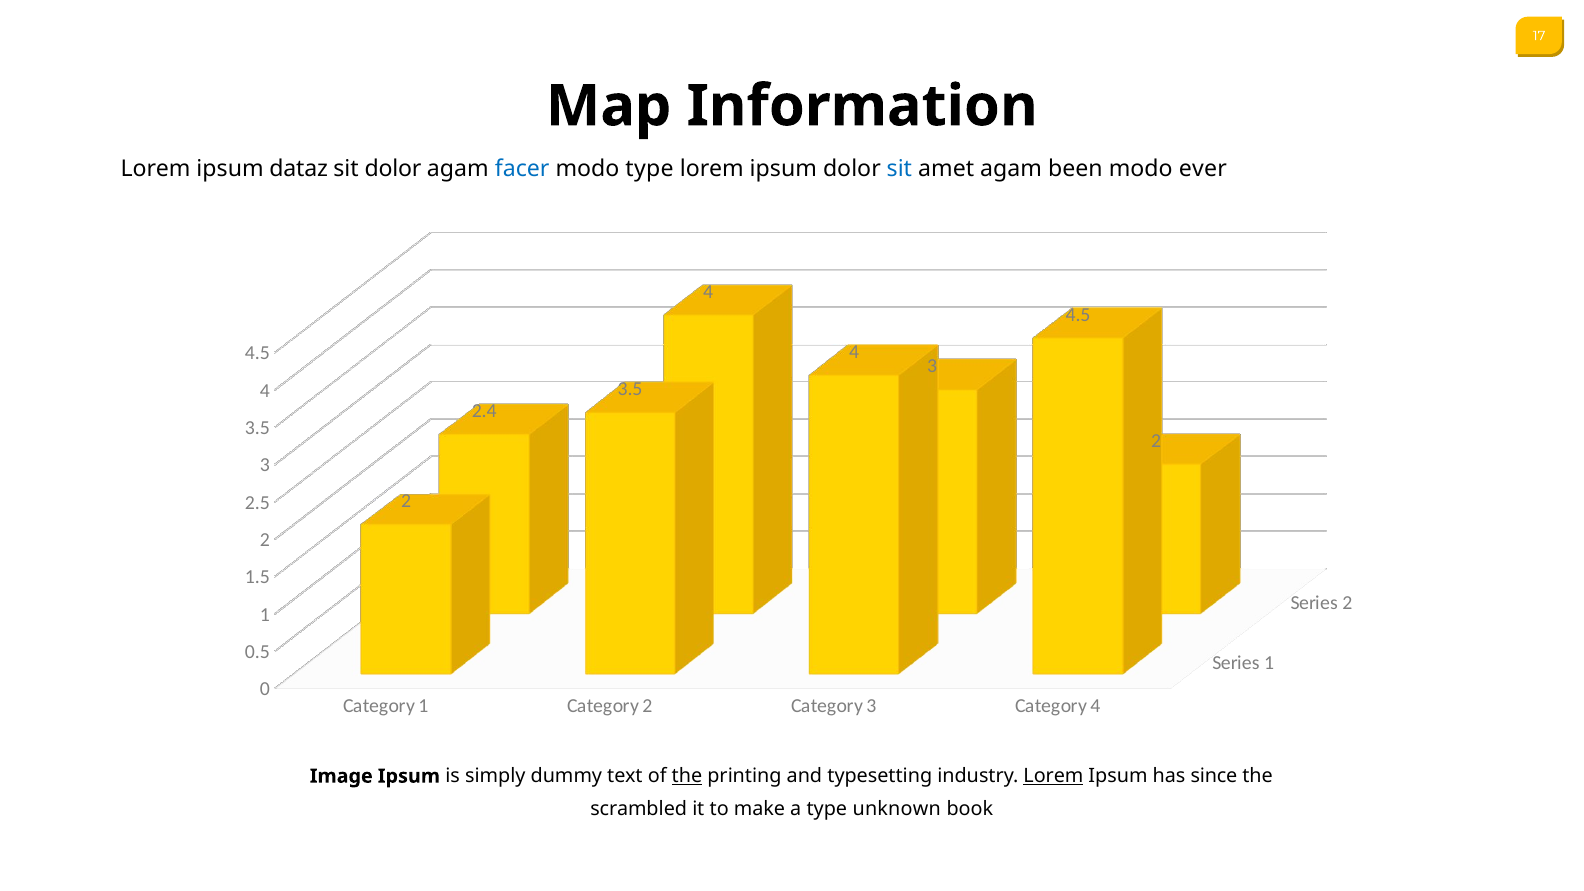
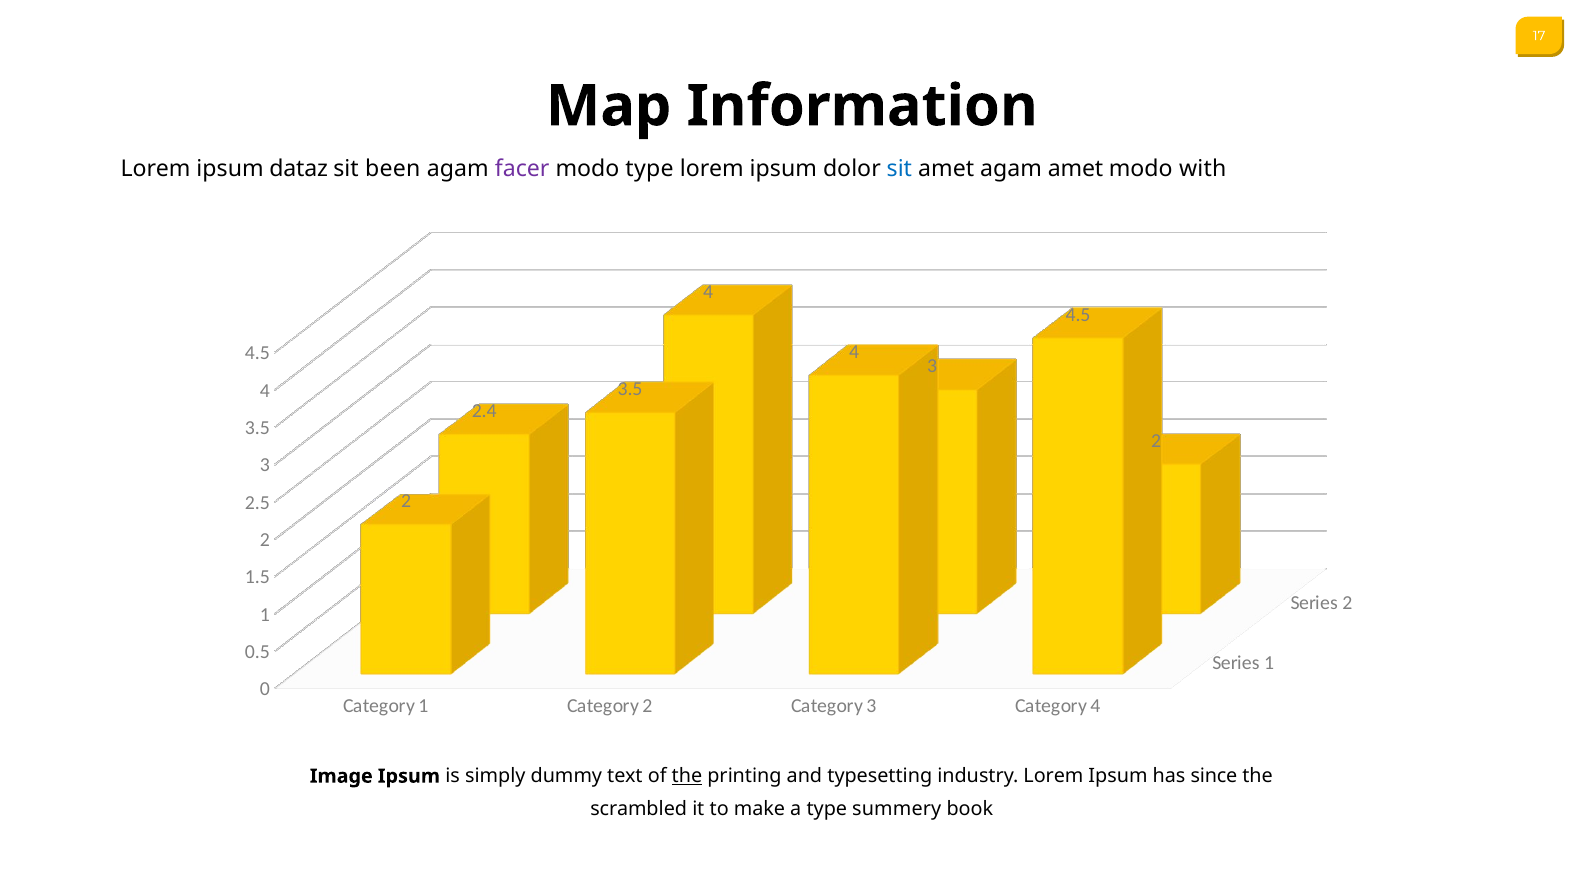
sit dolor: dolor -> been
facer colour: blue -> purple
agam been: been -> amet
ever: ever -> with
Lorem at (1053, 776) underline: present -> none
unknown: unknown -> summery
